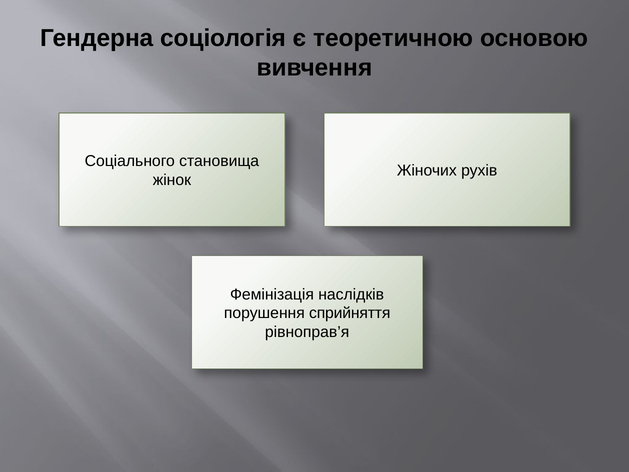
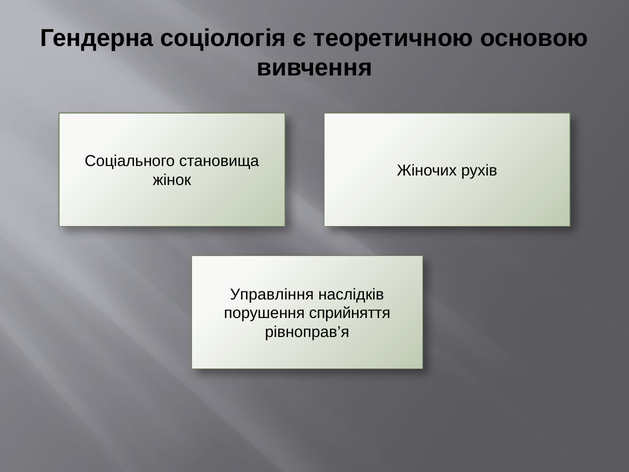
Фемінізація: Фемінізація -> Управління
